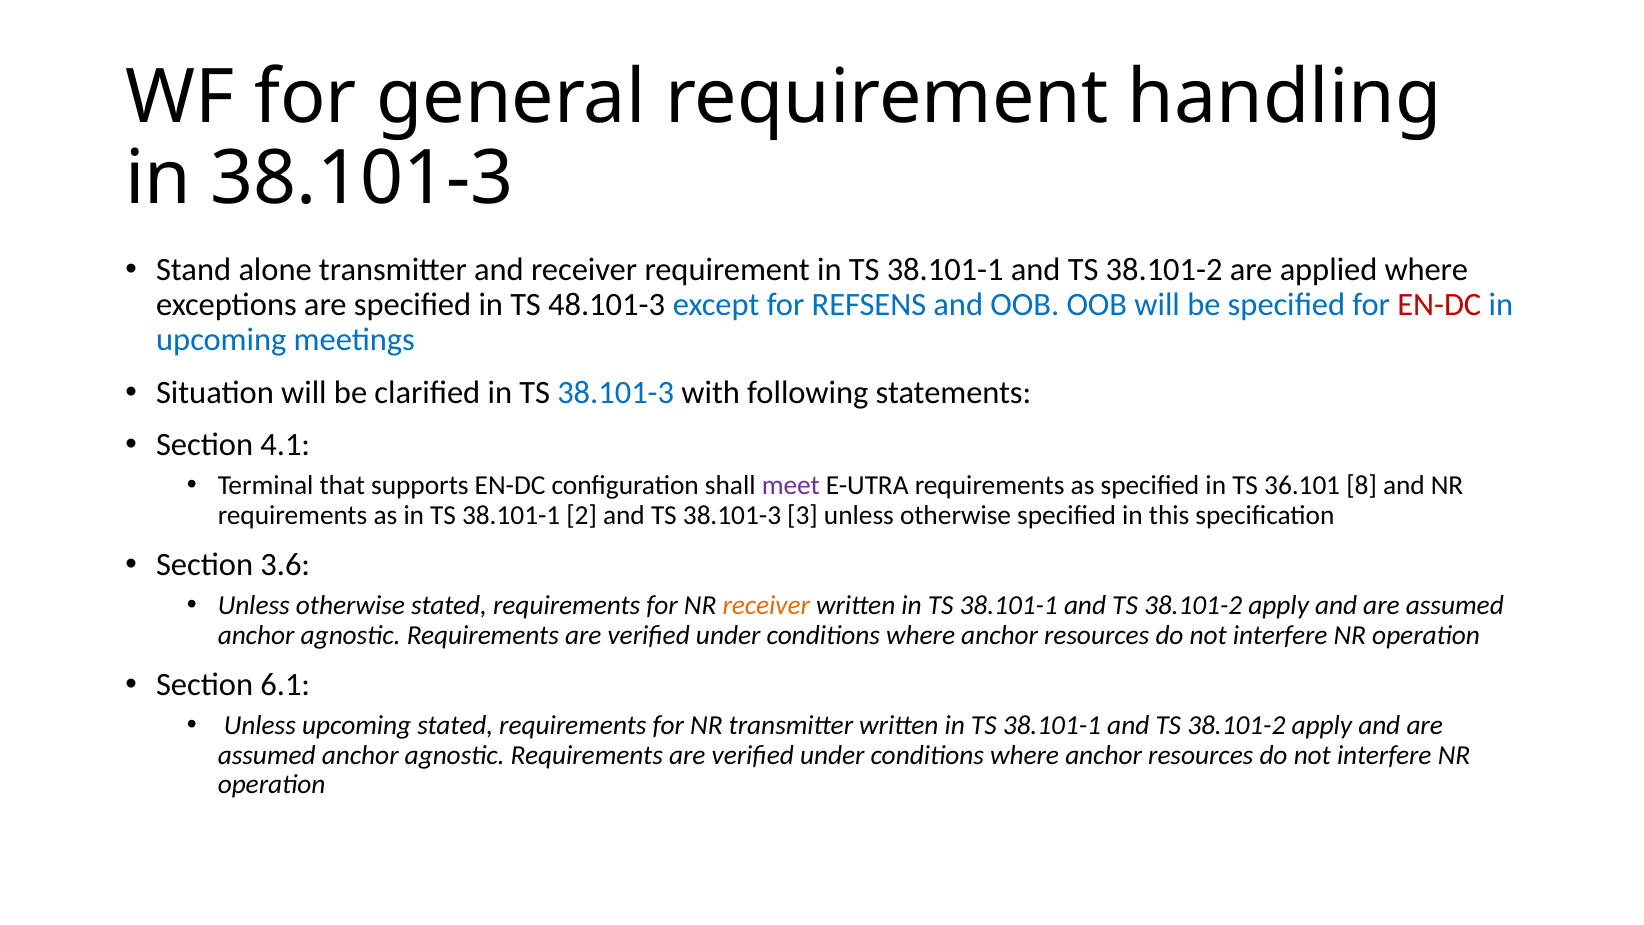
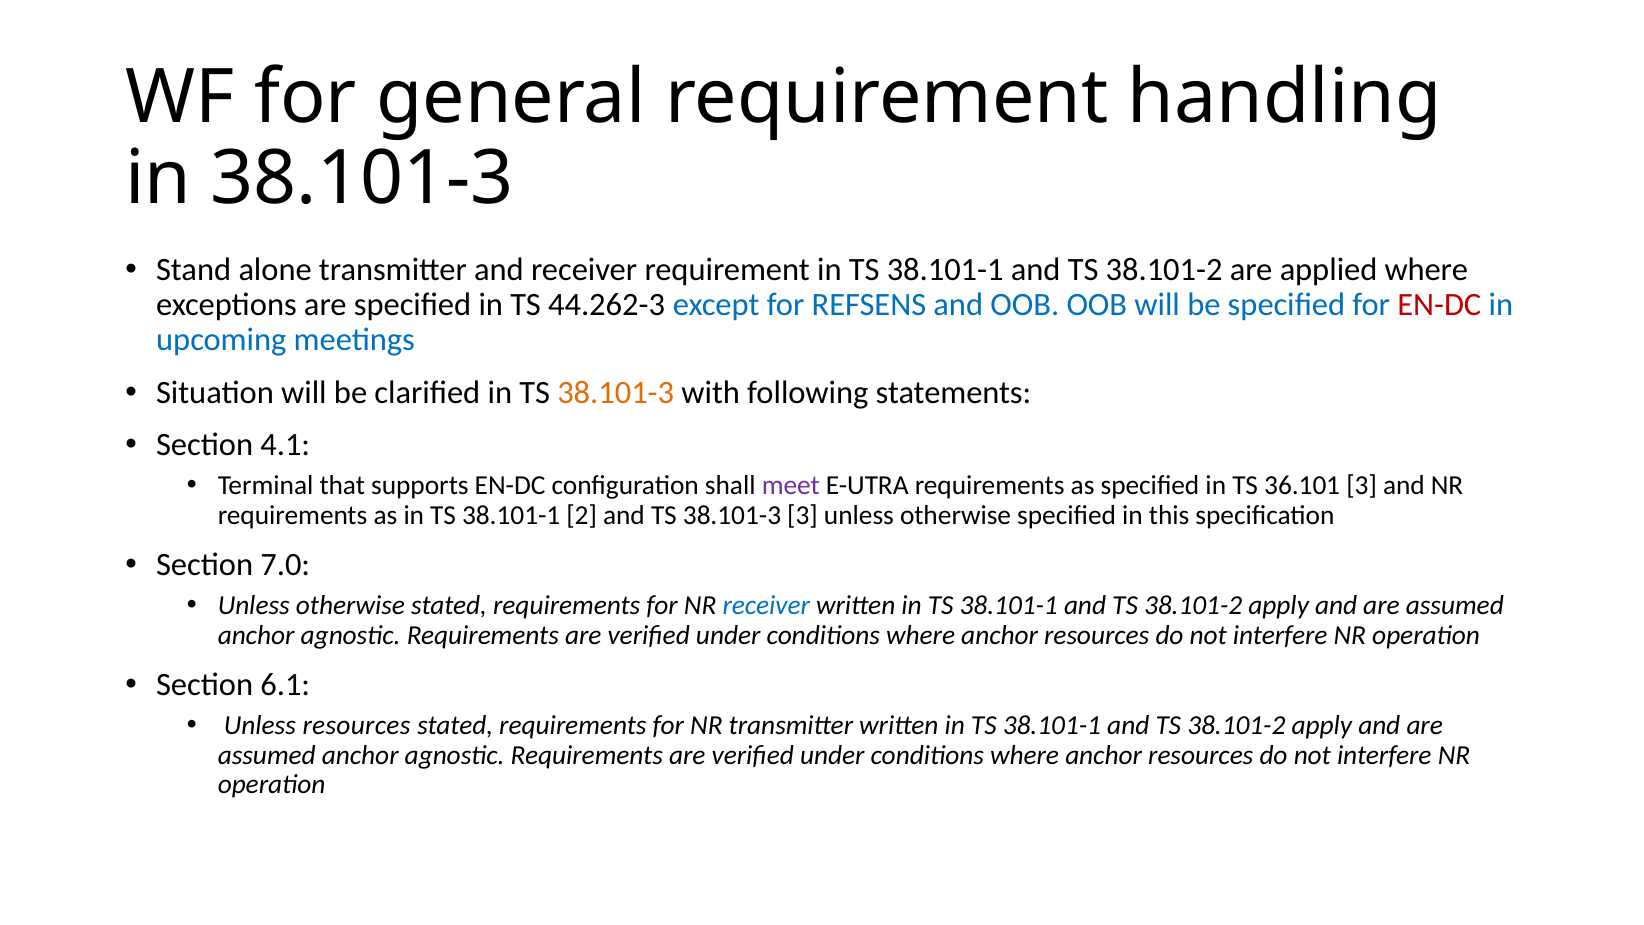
48.101-3: 48.101-3 -> 44.262-3
38.101-3 at (616, 392) colour: blue -> orange
36.101 8: 8 -> 3
3.6: 3.6 -> 7.0
receiver at (766, 605) colour: orange -> blue
Unless upcoming: upcoming -> resources
